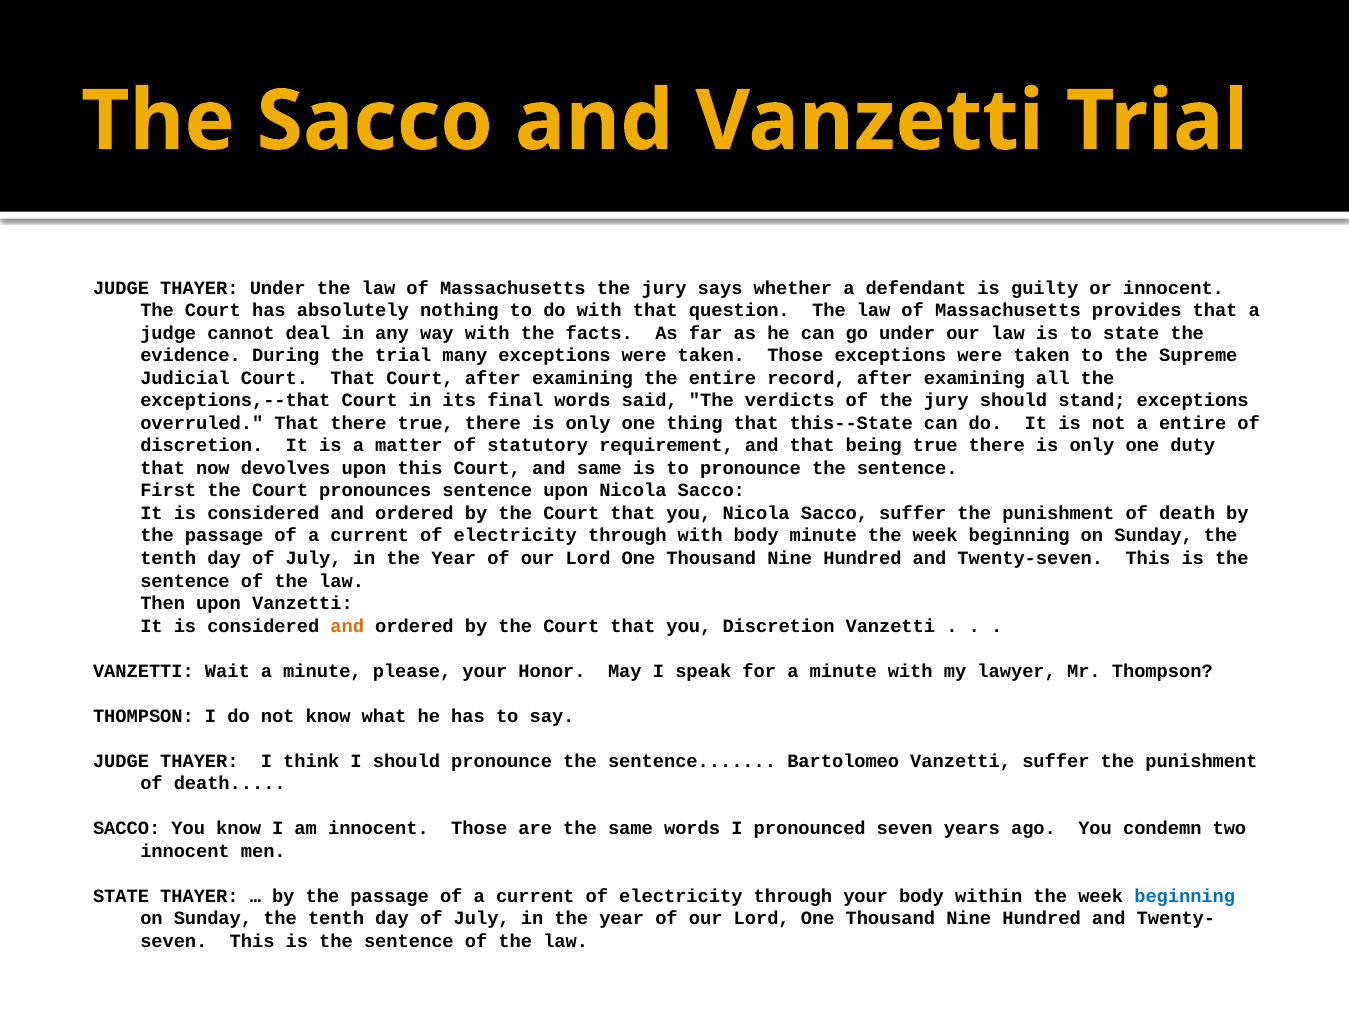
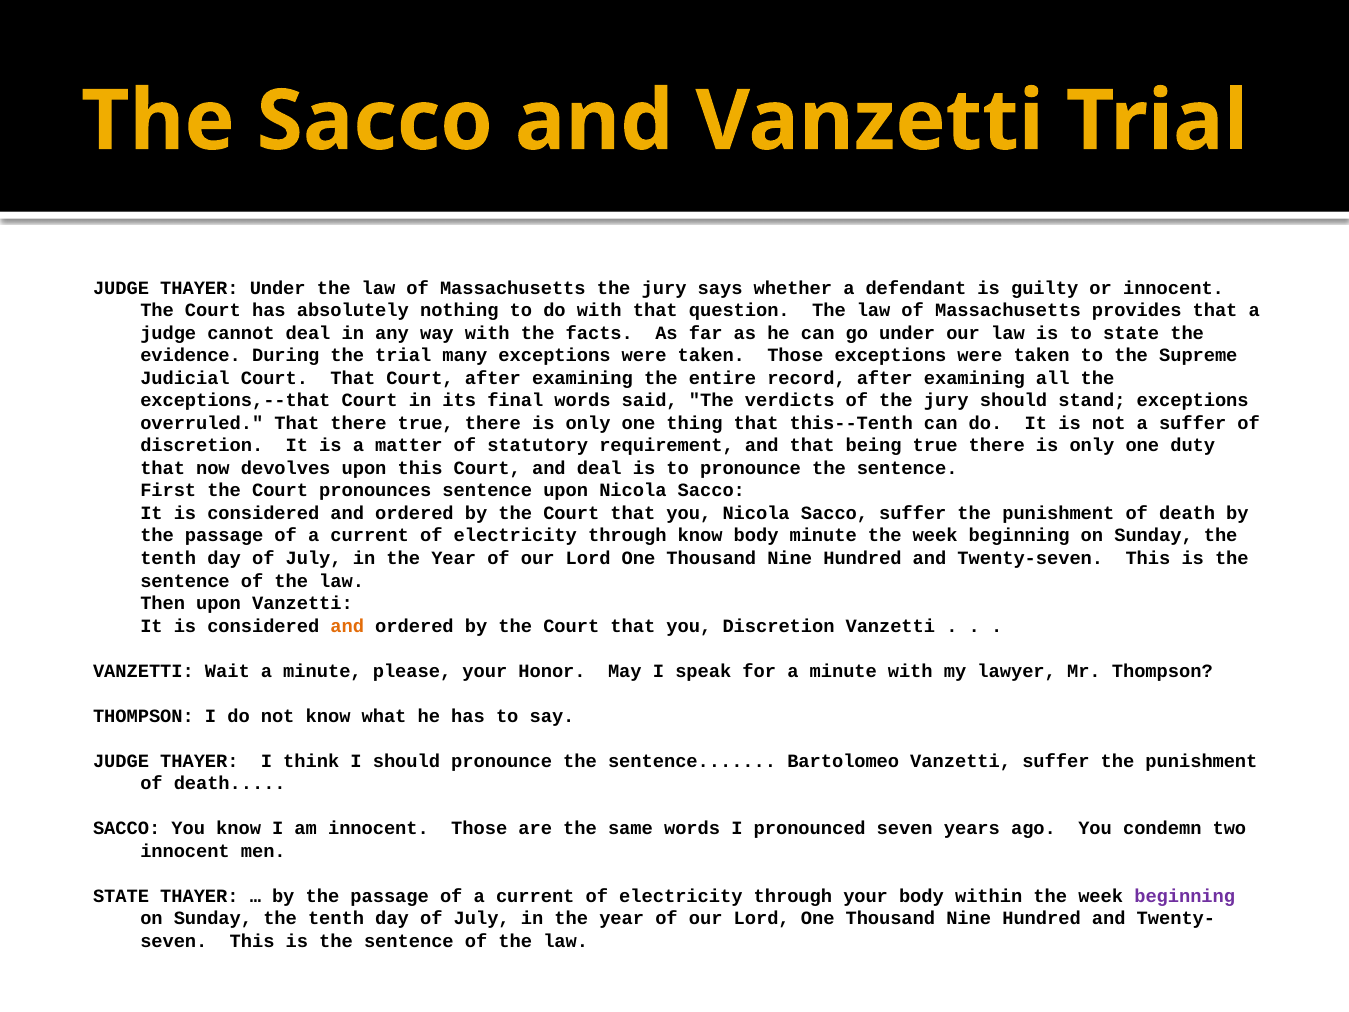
this--State: this--State -> this--Tenth
a entire: entire -> suffer
and same: same -> deal
through with: with -> know
beginning at (1185, 896) colour: blue -> purple
